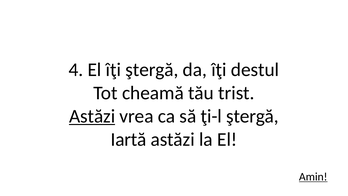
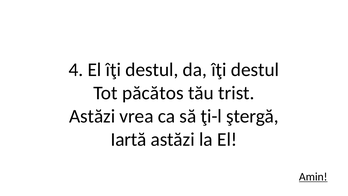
El îţi ştergă: ştergă -> destul
cheamă: cheamă -> păcătos
Astăzi at (92, 116) underline: present -> none
